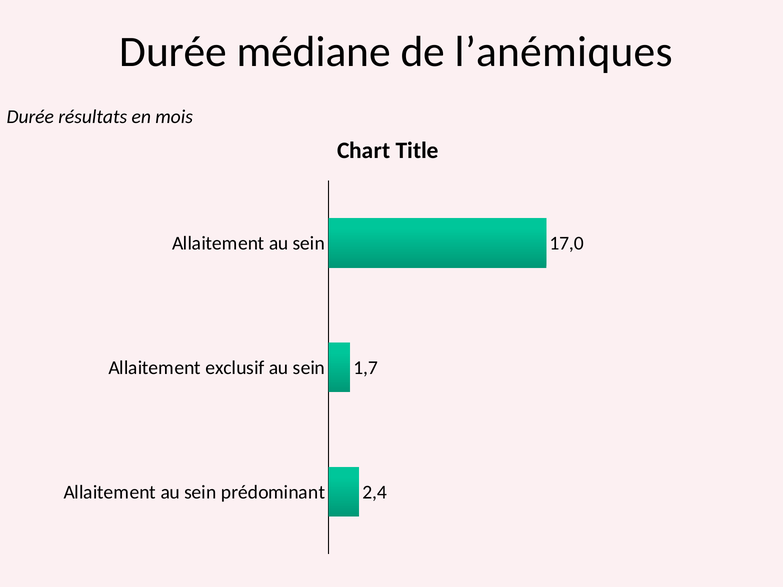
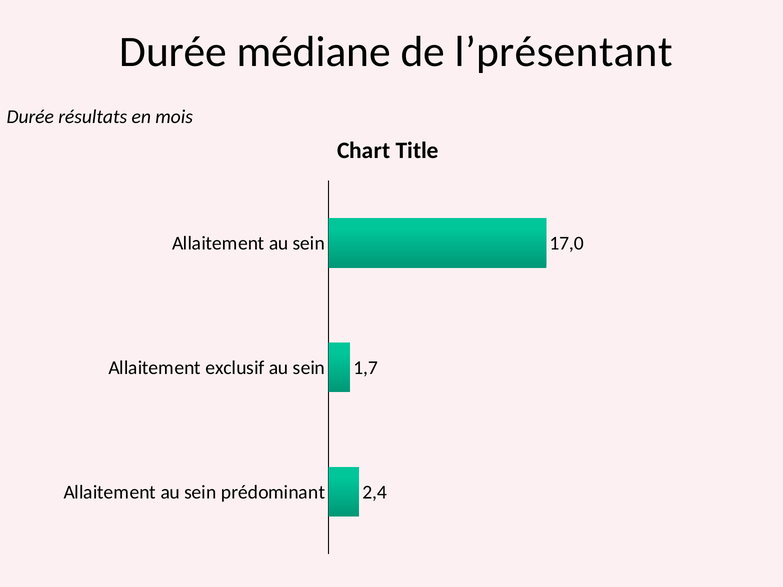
l’anémiques: l’anémiques -> l’présentant
